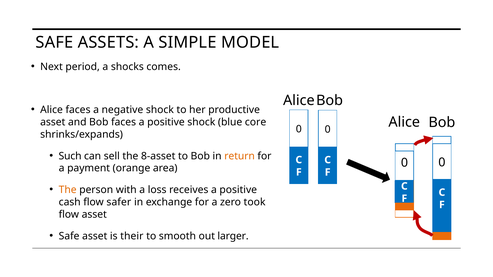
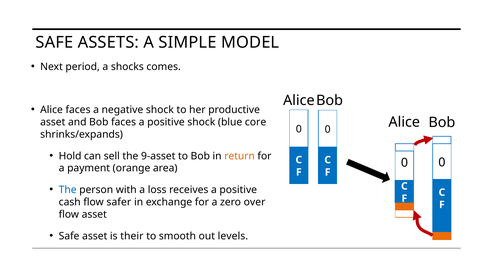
Such: Such -> Hold
8-asset: 8-asset -> 9-asset
The at (68, 190) colour: orange -> blue
took: took -> over
larger: larger -> levels
